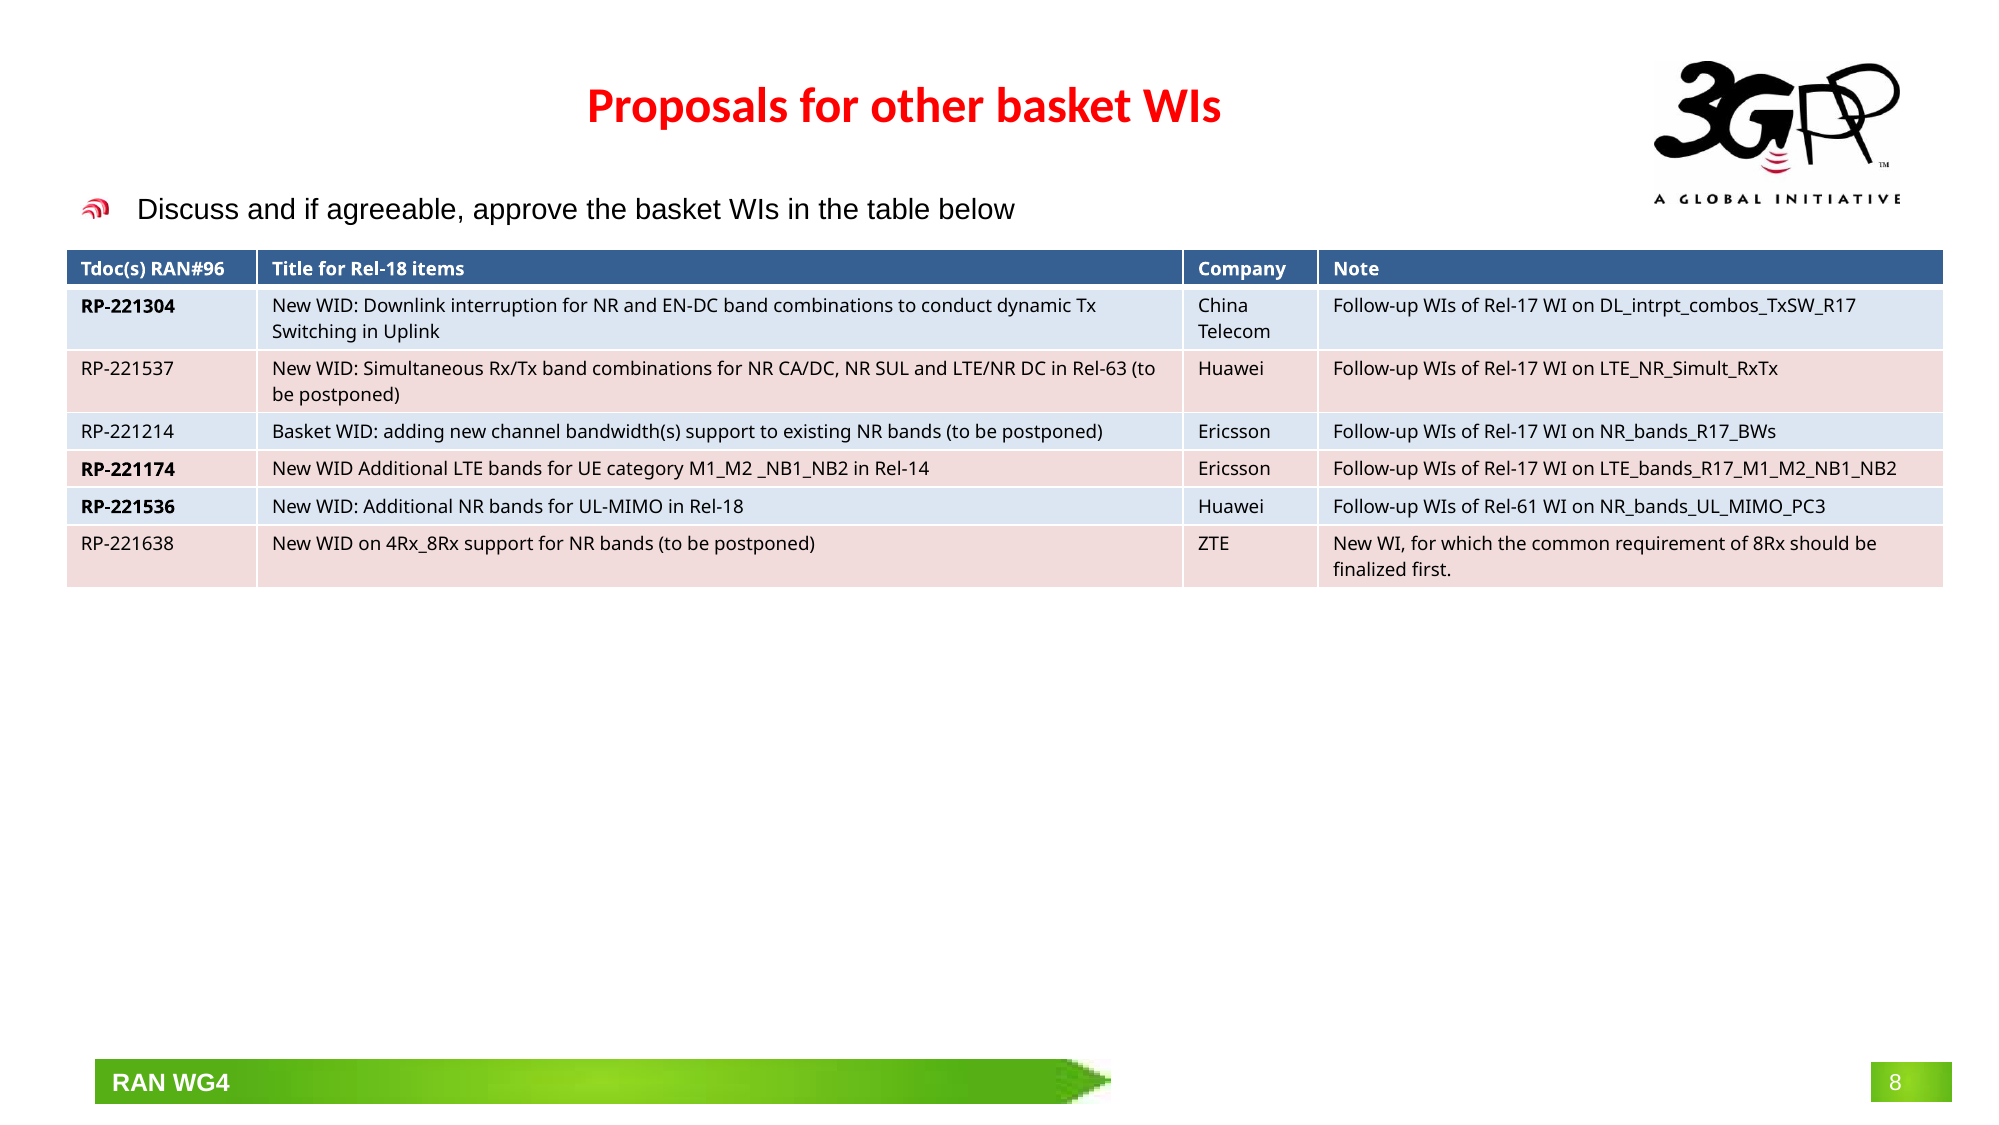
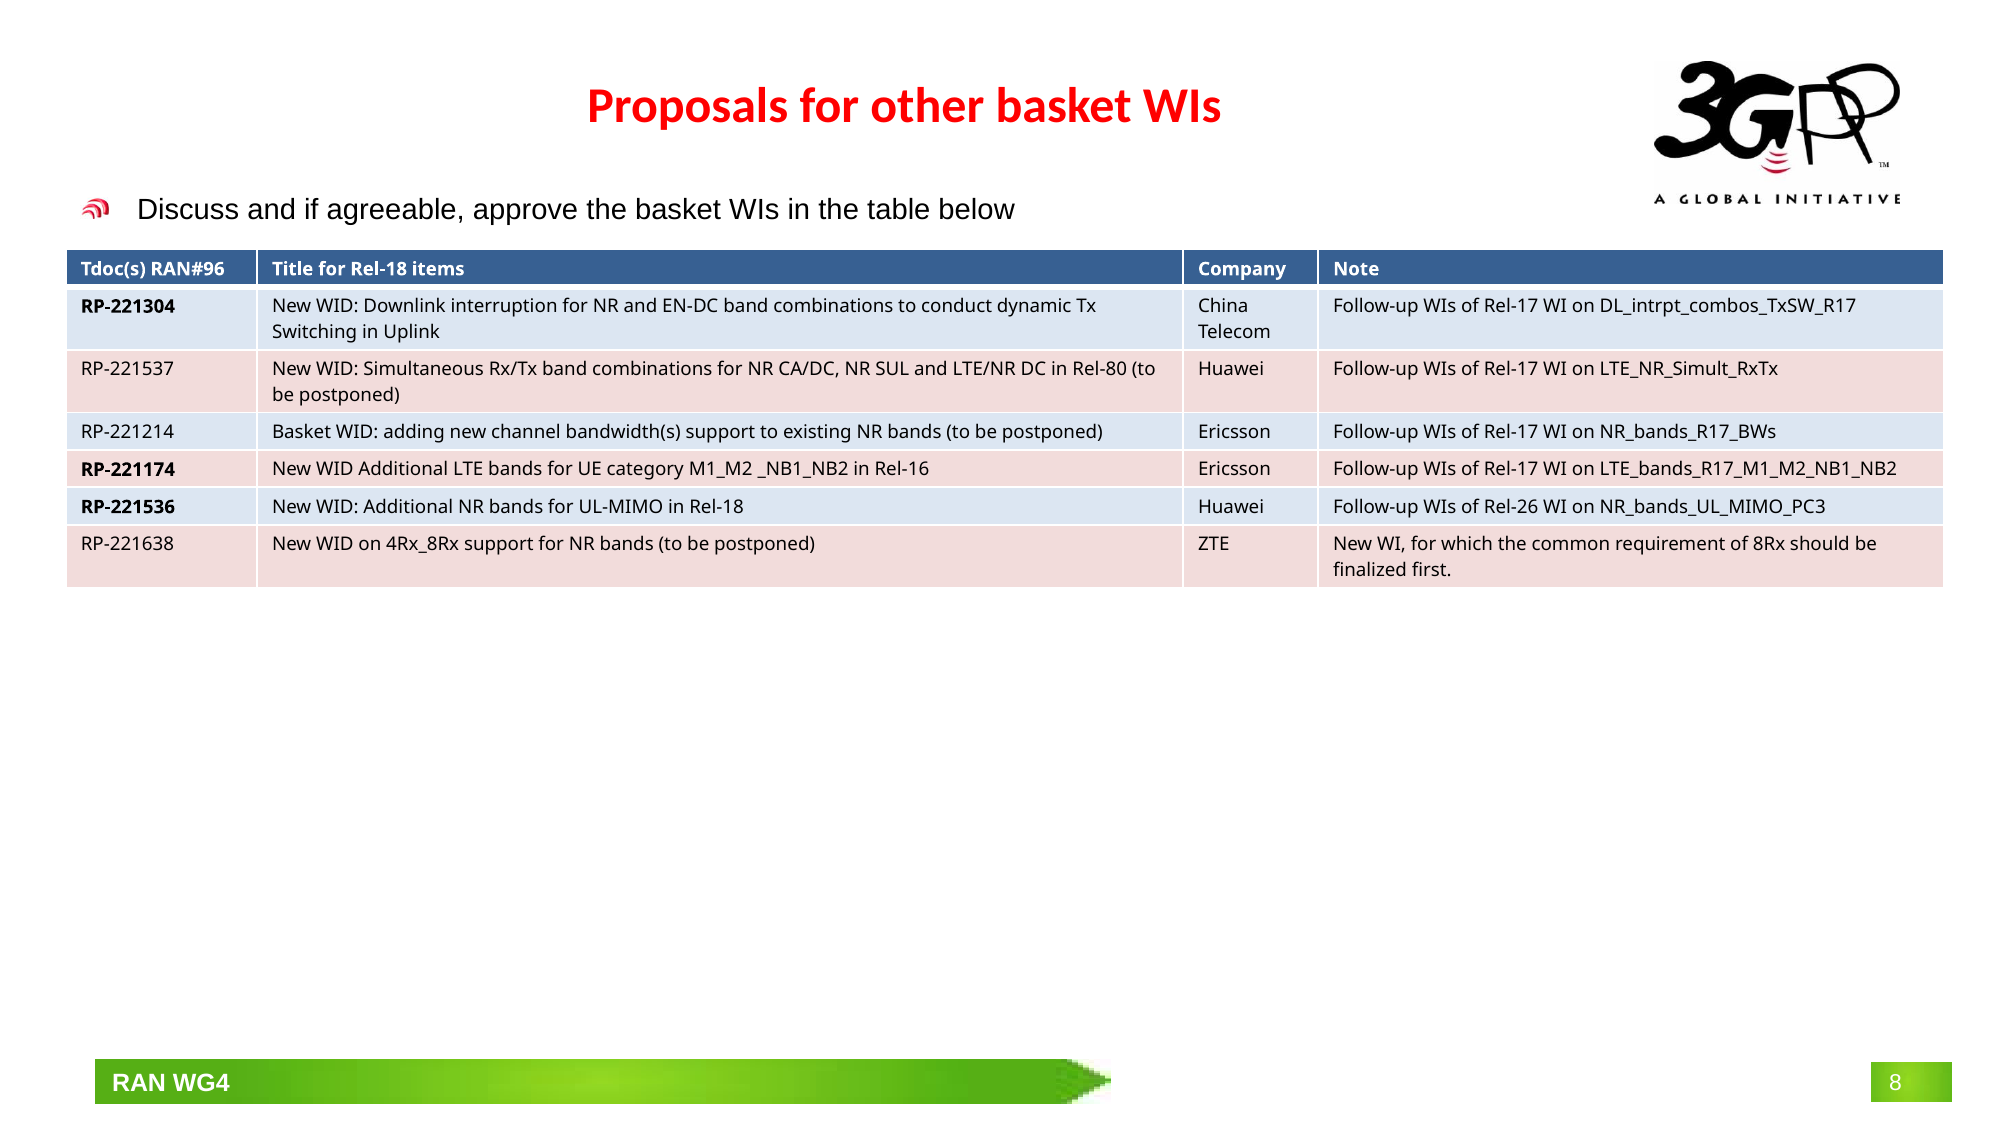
Rel-63: Rel-63 -> Rel-80
Rel-14: Rel-14 -> Rel-16
Rel-61: Rel-61 -> Rel-26
